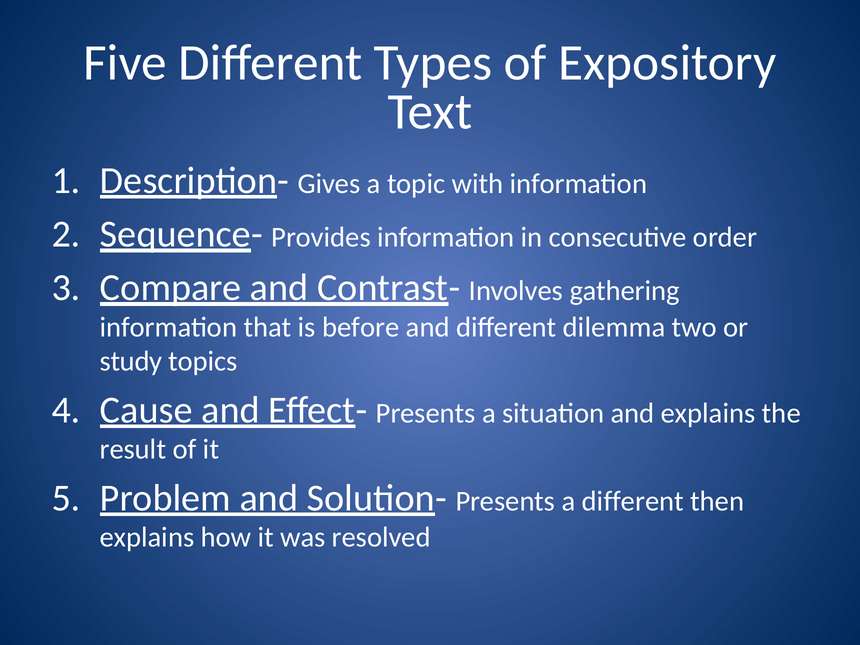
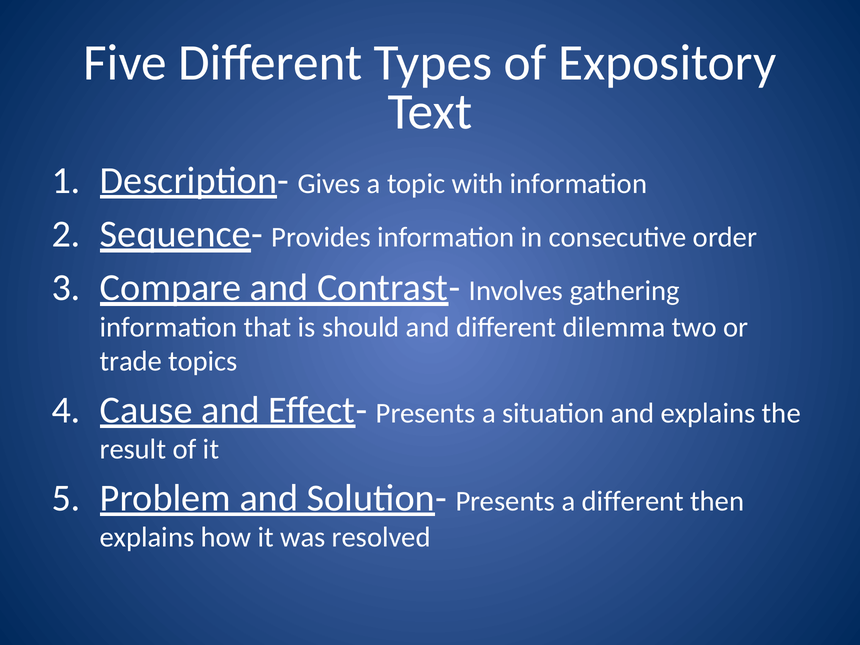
before: before -> should
study: study -> trade
